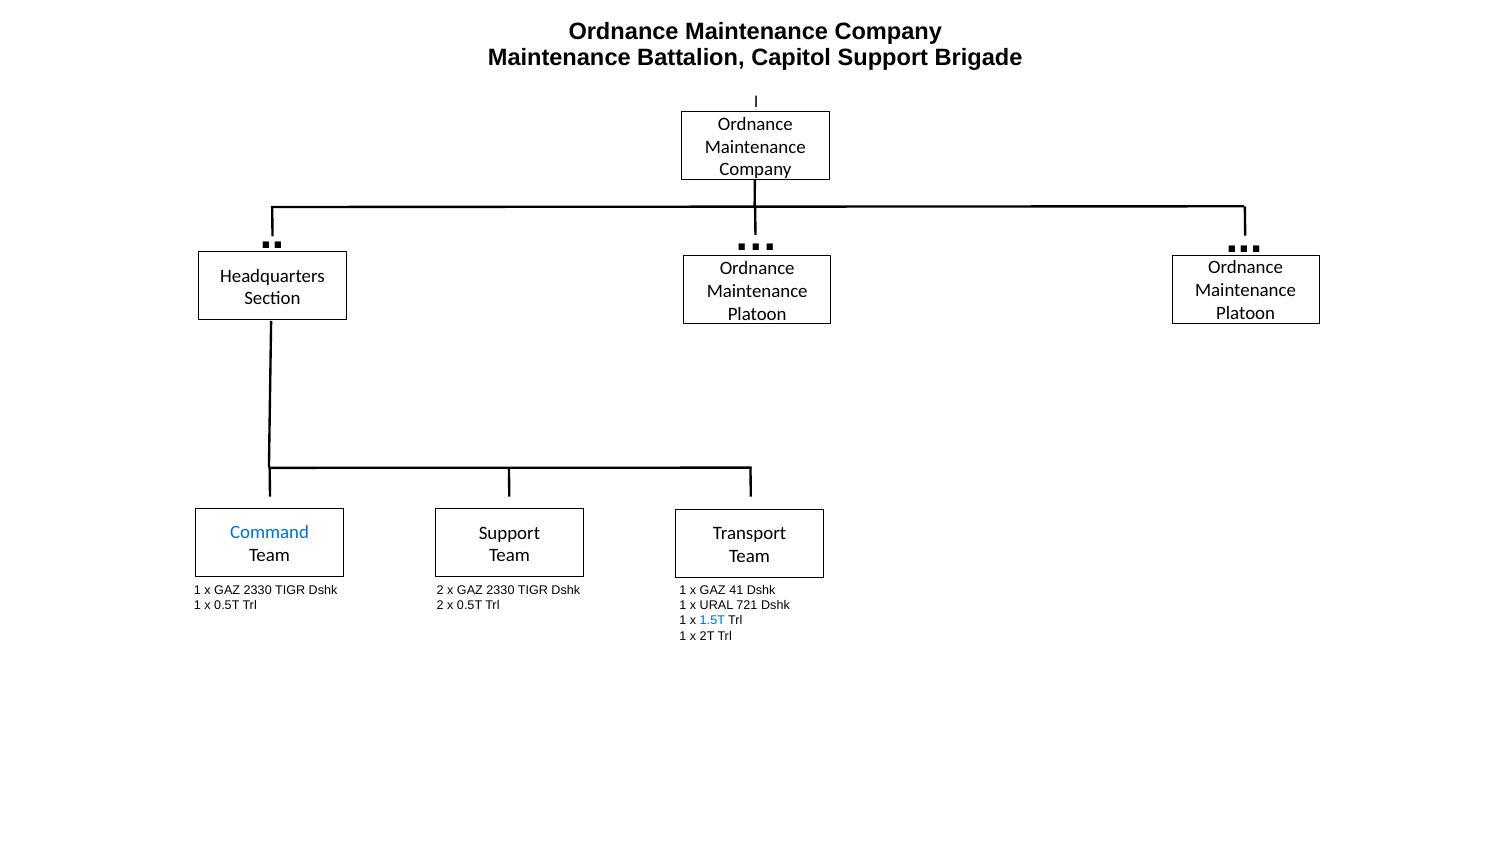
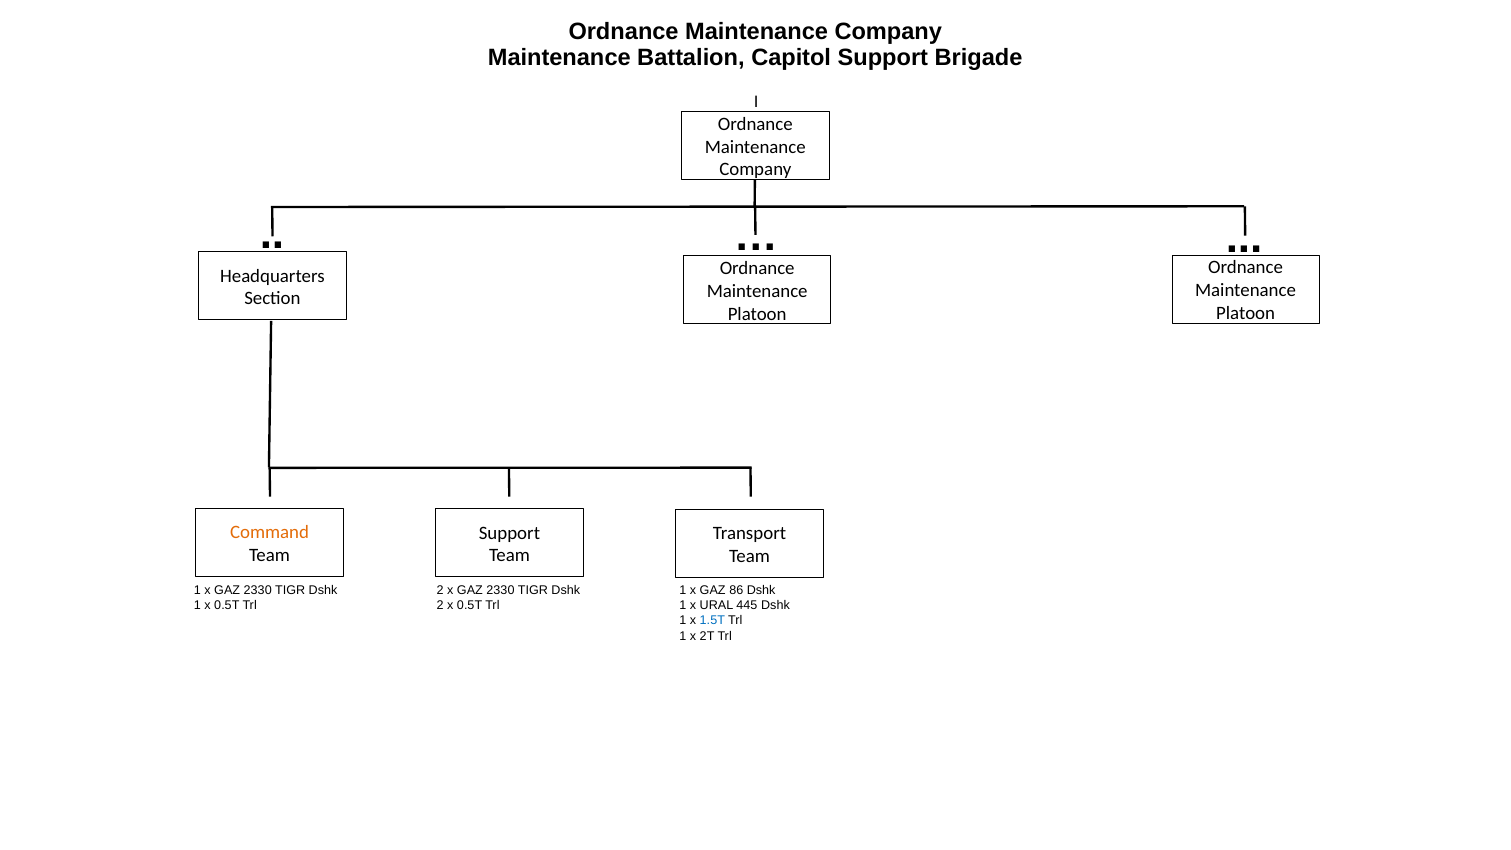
Command colour: blue -> orange
41: 41 -> 86
721: 721 -> 445
